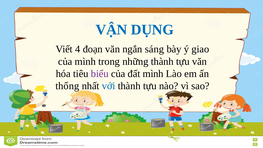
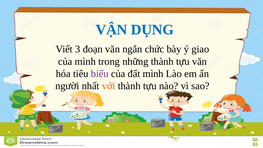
4: 4 -> 3
sáng: sáng -> chức
thống: thống -> người
với colour: blue -> orange
